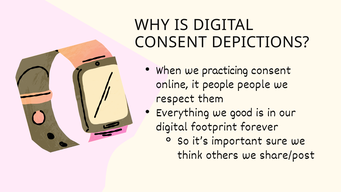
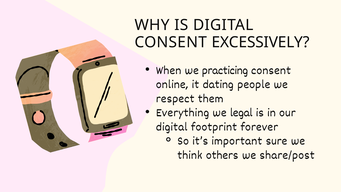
DEPICTIONS: DEPICTIONS -> EXCESSIVELY
it people: people -> dating
good: good -> legal
